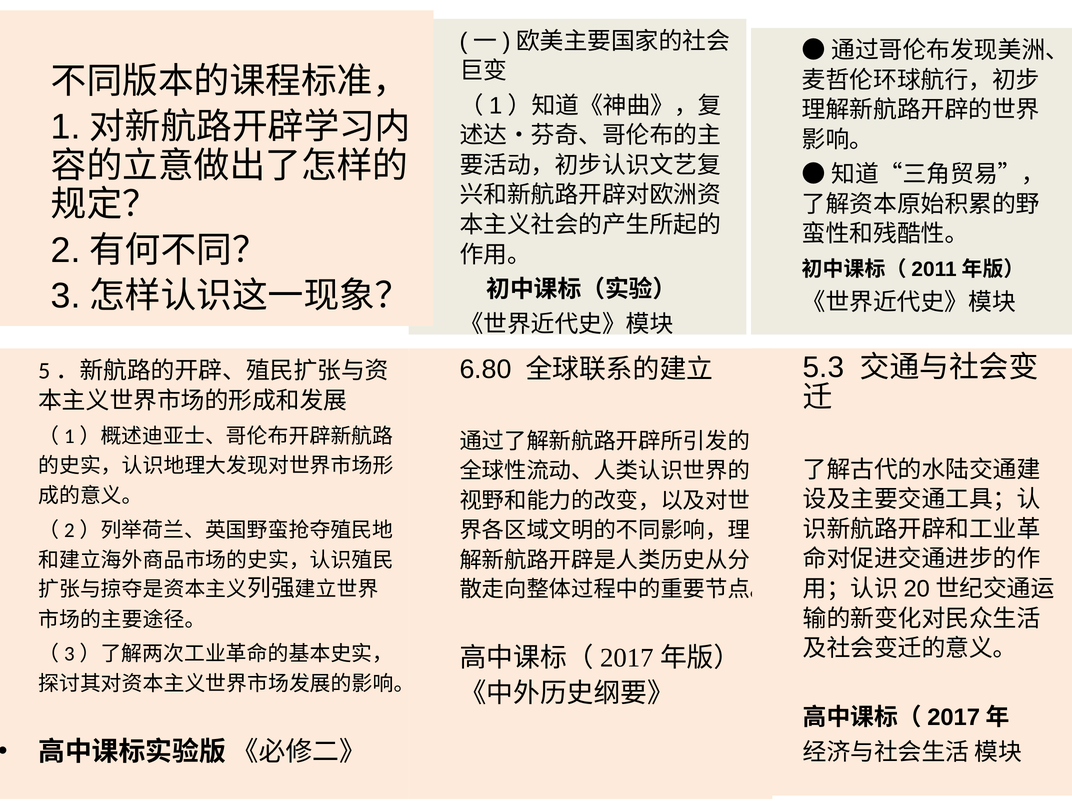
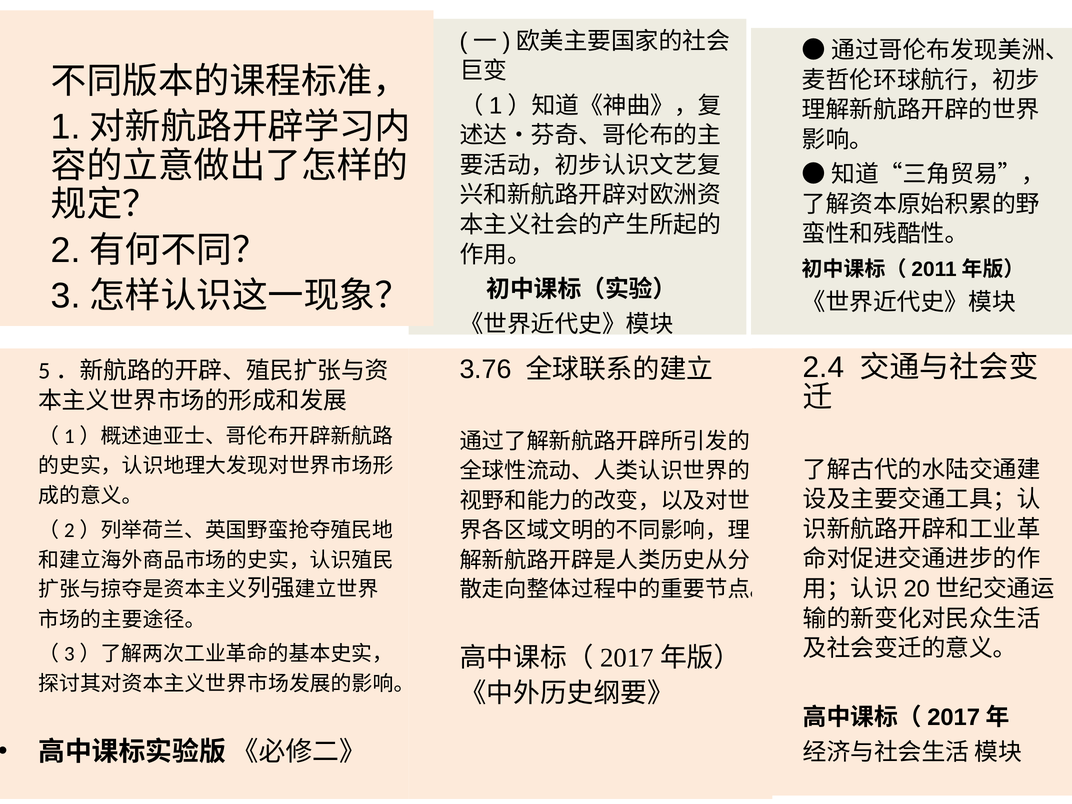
5.3: 5.3 -> 2.4
6.80: 6.80 -> 3.76
